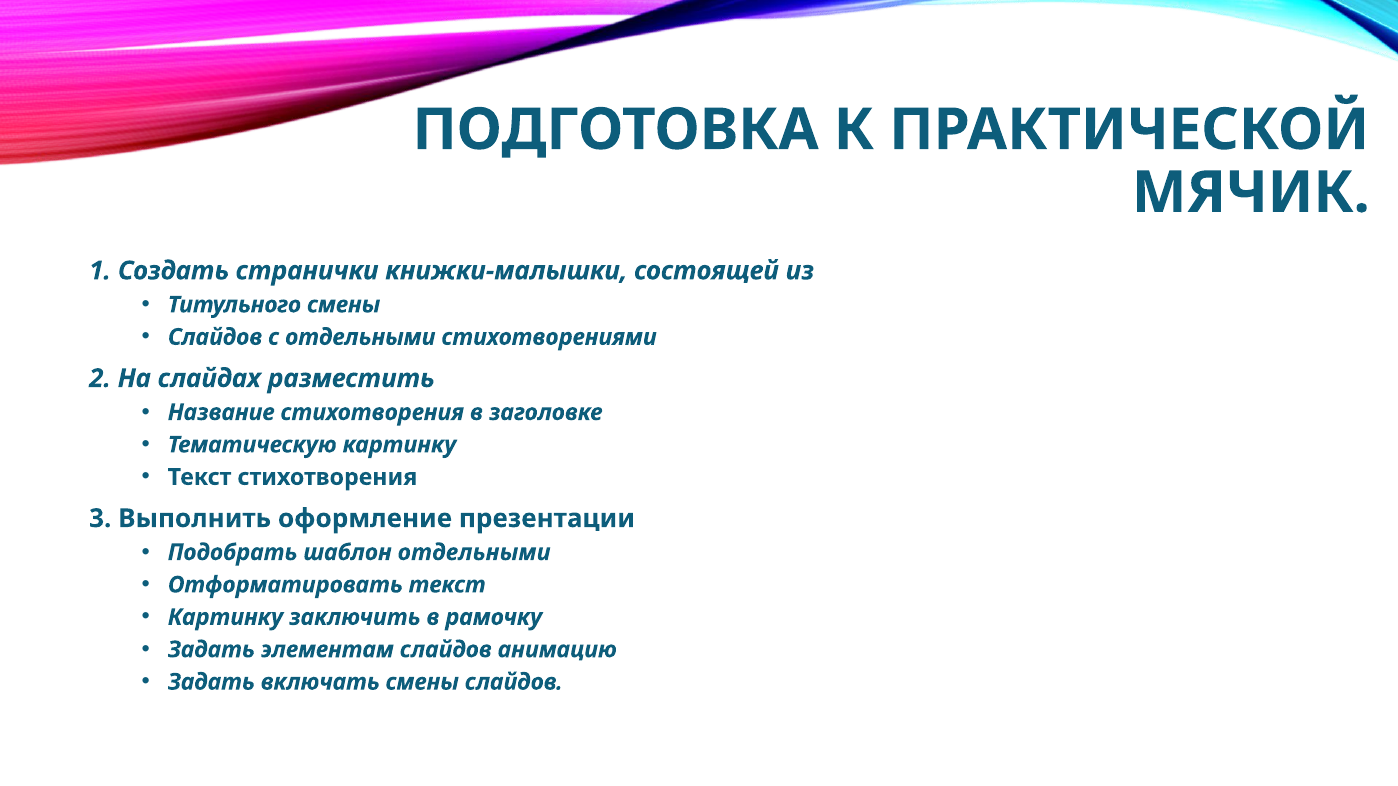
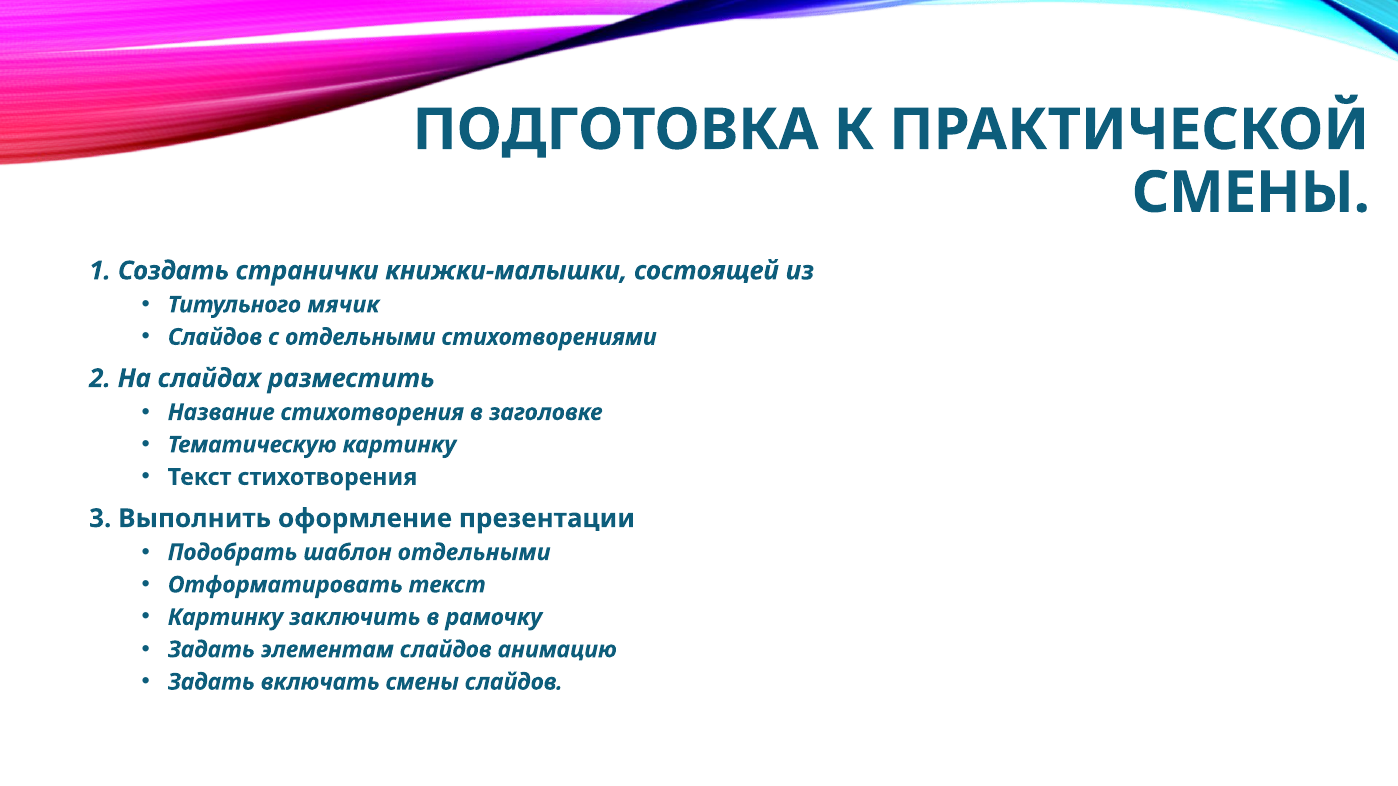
МЯЧИК at (1251, 193): МЯЧИК -> СМЕНЫ
Титульного смены: смены -> мячик
